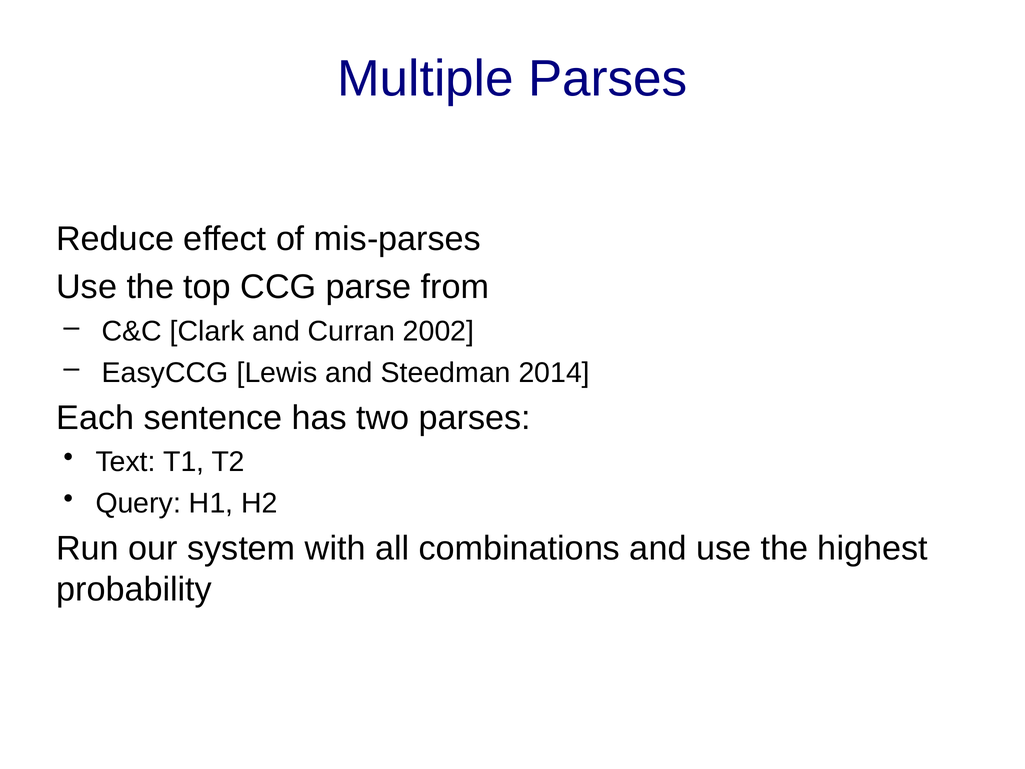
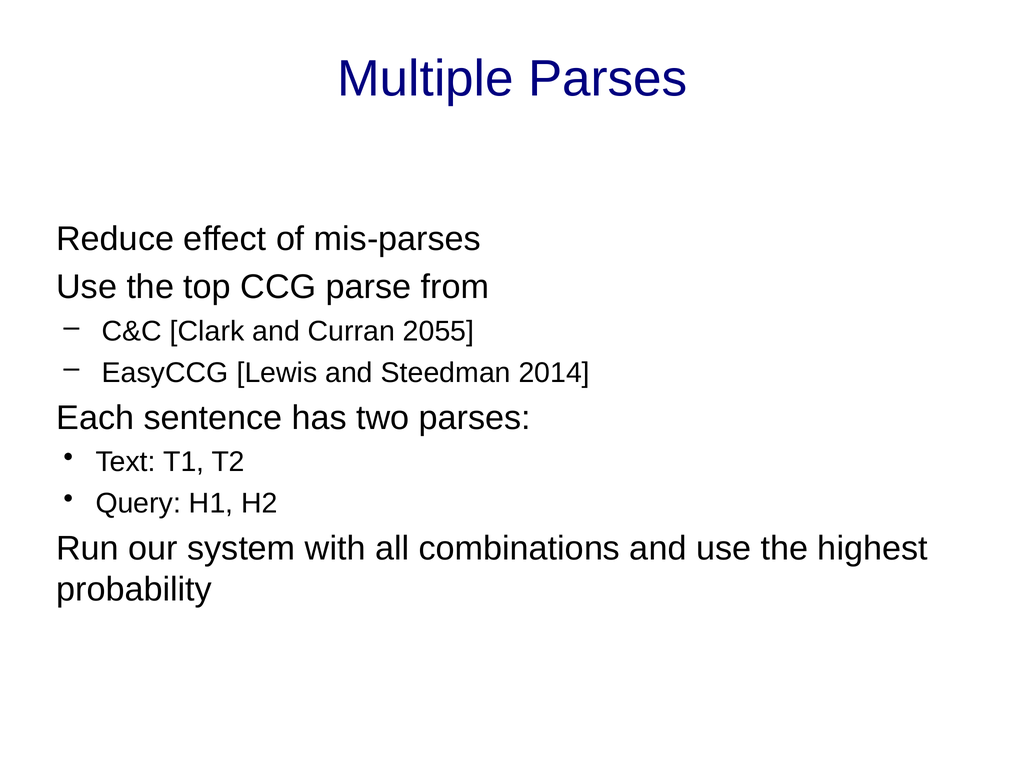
2002: 2002 -> 2055
